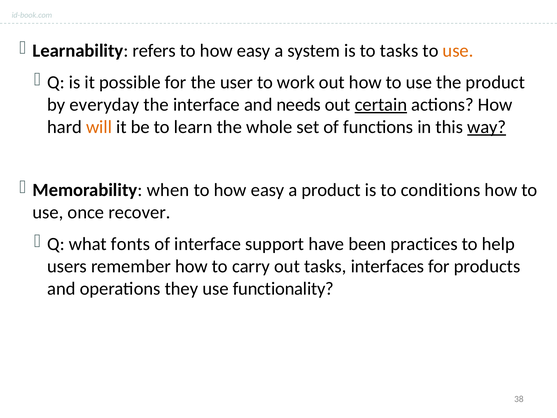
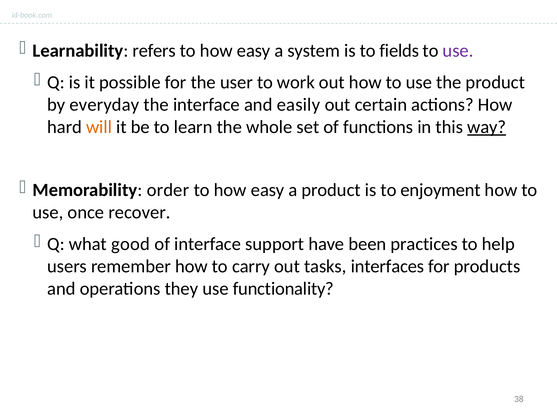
to tasks: tasks -> fields
use at (458, 51) colour: orange -> purple
needs: needs -> easily
certain underline: present -> none
when: when -> order
conditions: conditions -> enjoyment
fonts: fonts -> good
